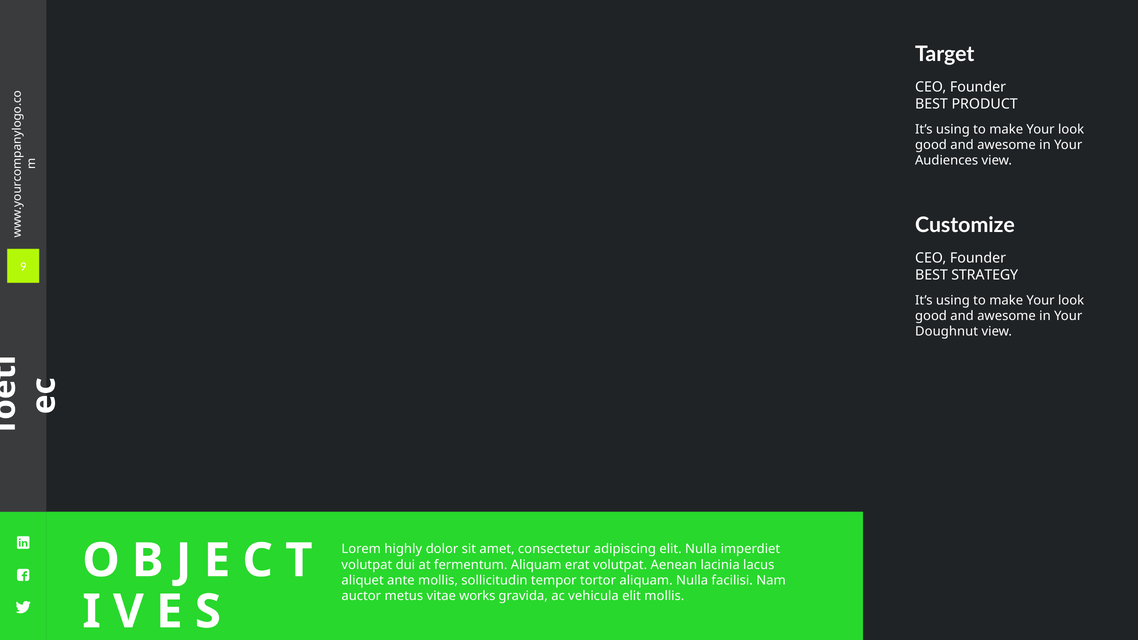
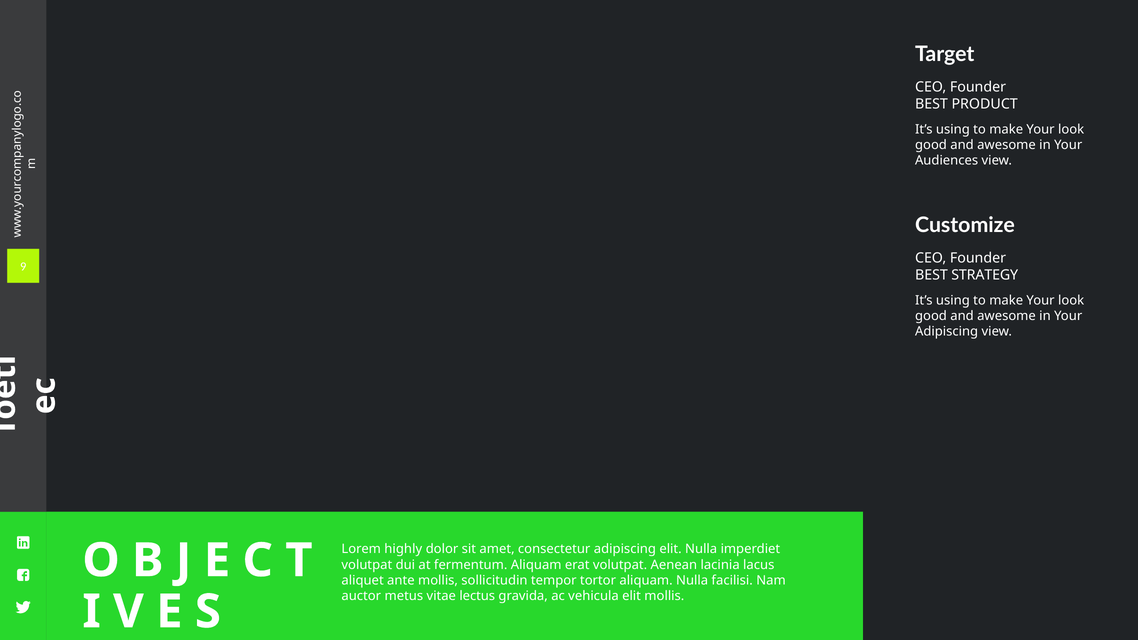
Doughnut at (947, 332): Doughnut -> Adipiscing
works: works -> lectus
